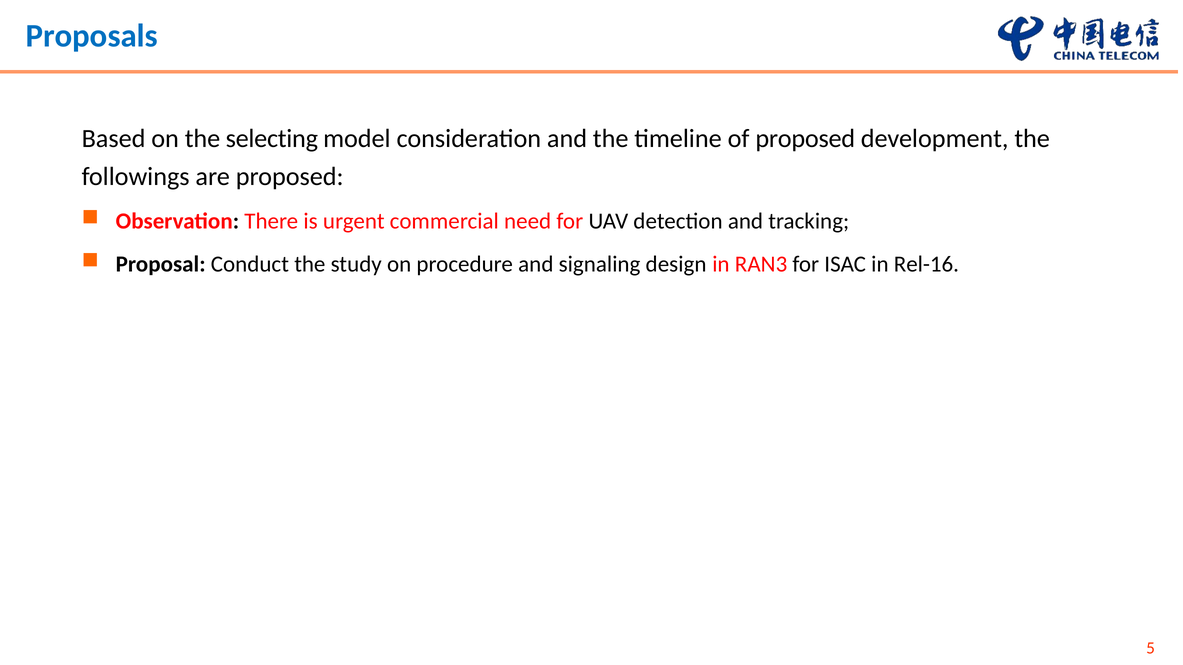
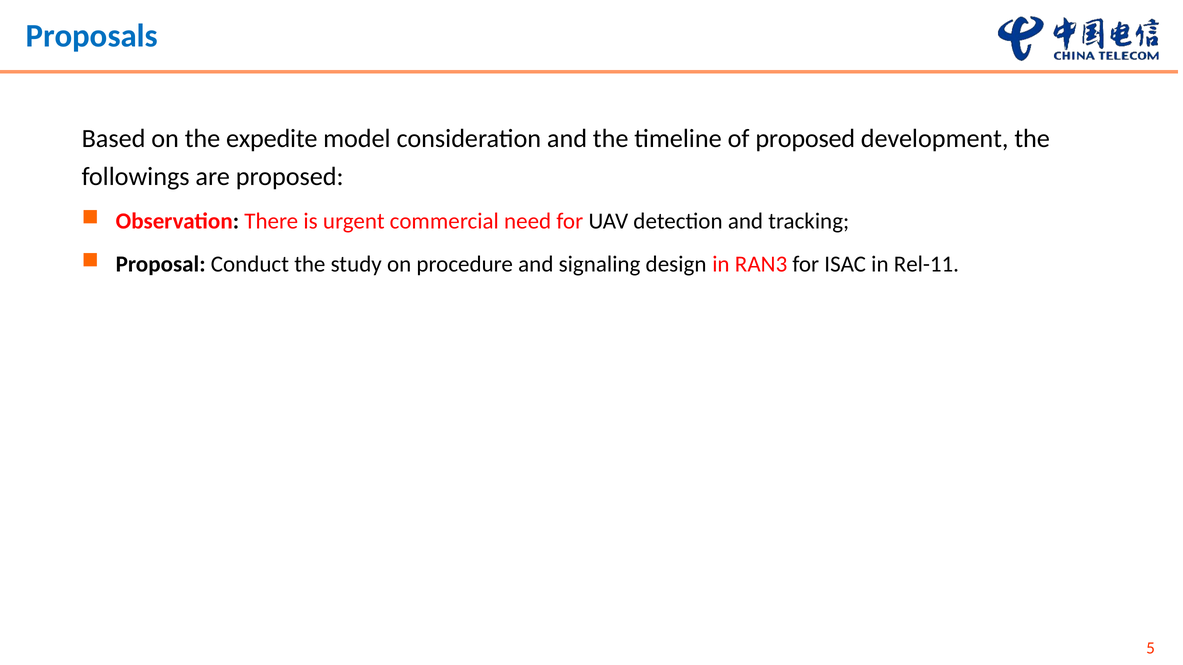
selecting: selecting -> expedite
Rel-16: Rel-16 -> Rel-11
